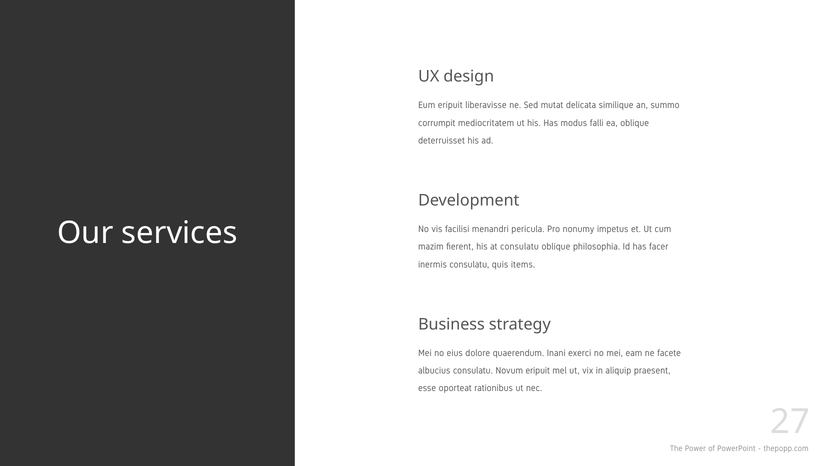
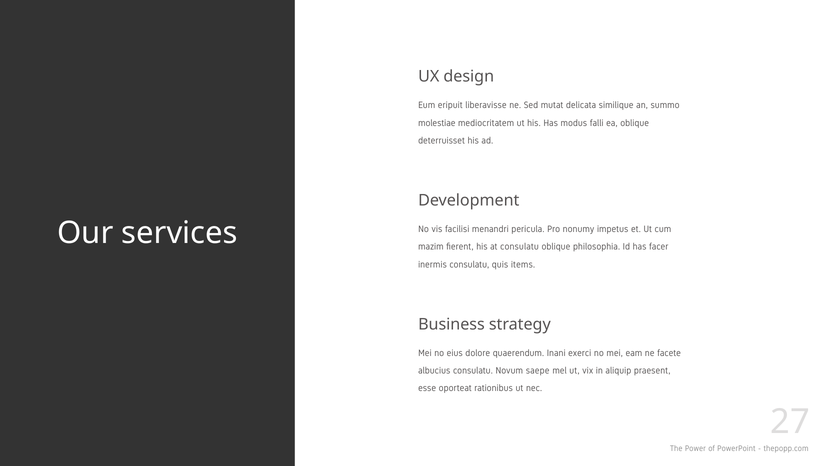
corrumpit: corrumpit -> molestiae
Novum eripuit: eripuit -> saepe
